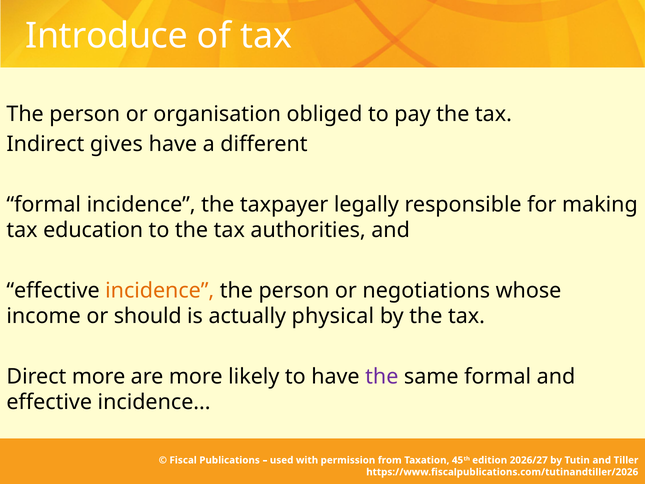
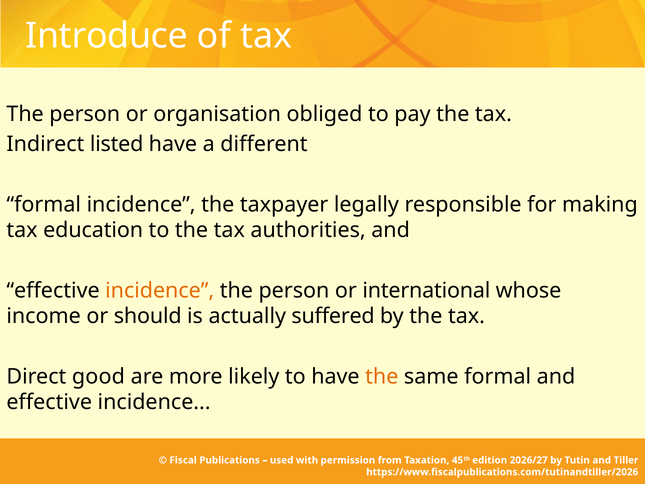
gives: gives -> listed
negotiations: negotiations -> international
physical: physical -> suffered
Direct more: more -> good
the at (382, 376) colour: purple -> orange
